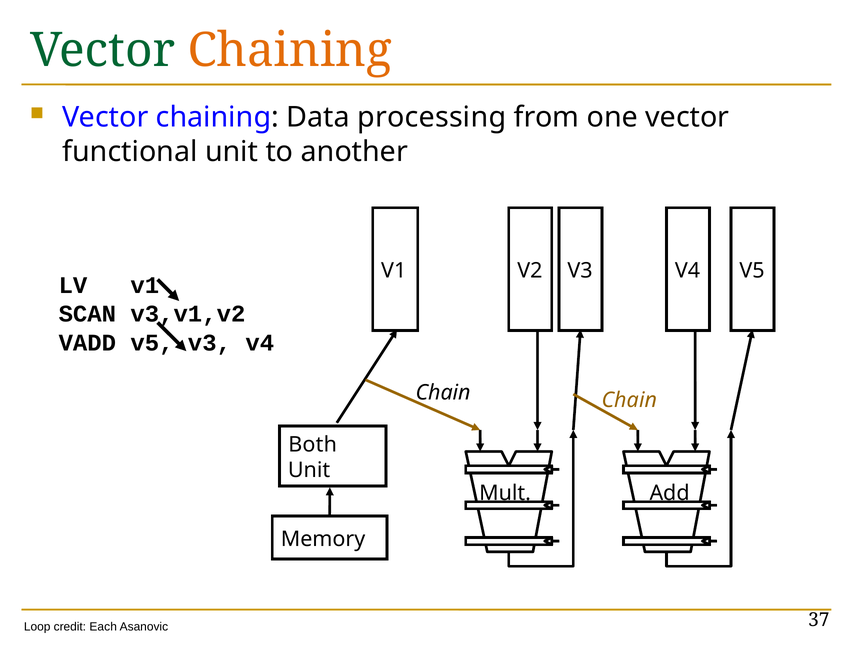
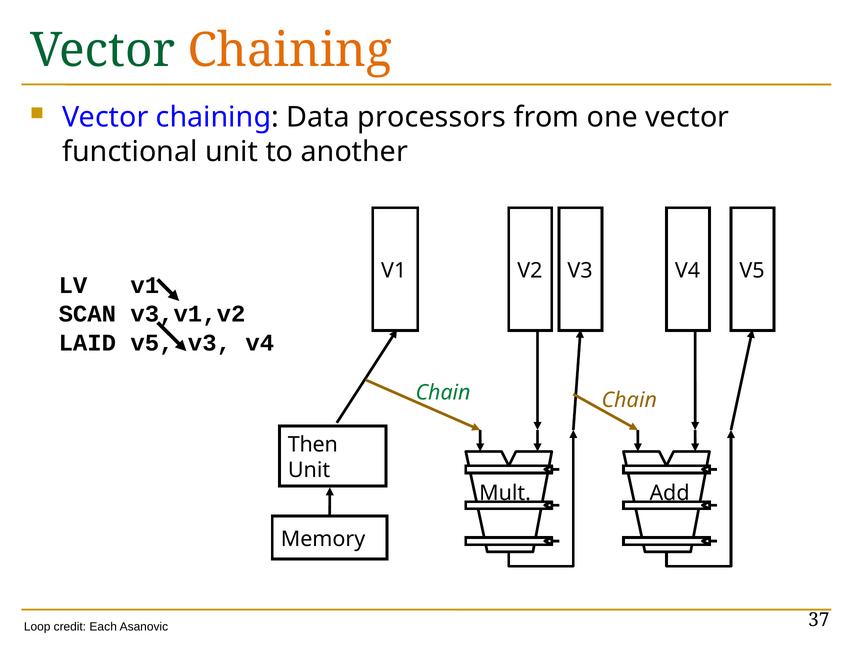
processing: processing -> processors
VADD: VADD -> LAID
Chain at (443, 393) colour: black -> green
Both: Both -> Then
